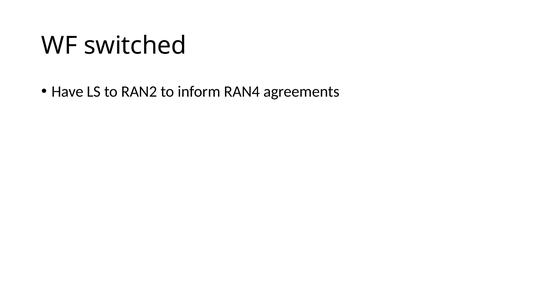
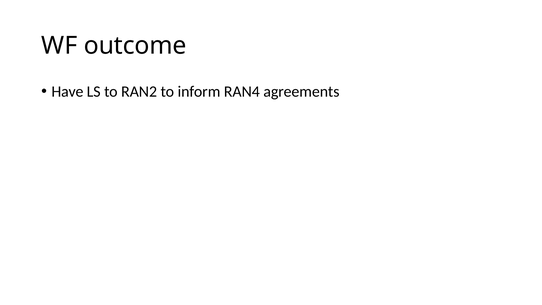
switched: switched -> outcome
